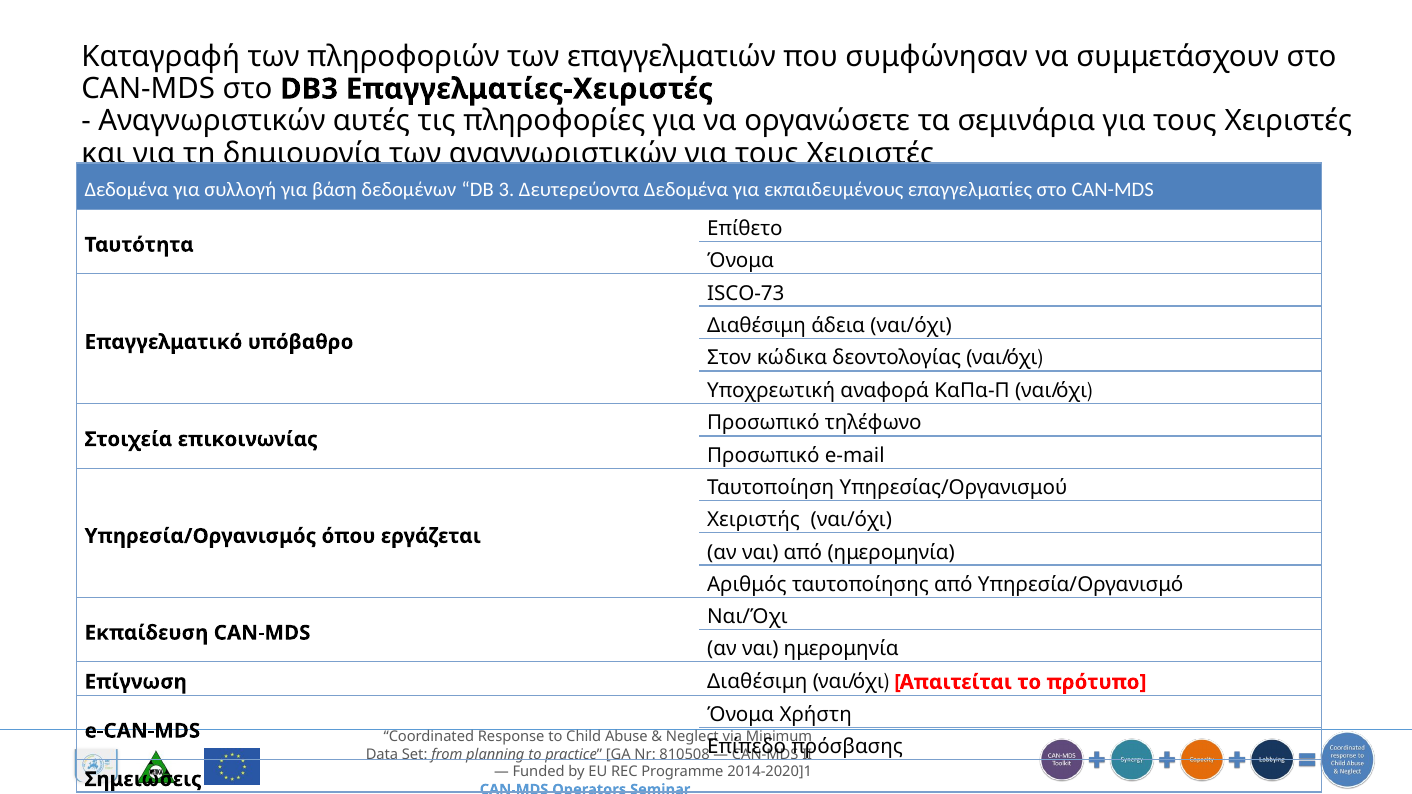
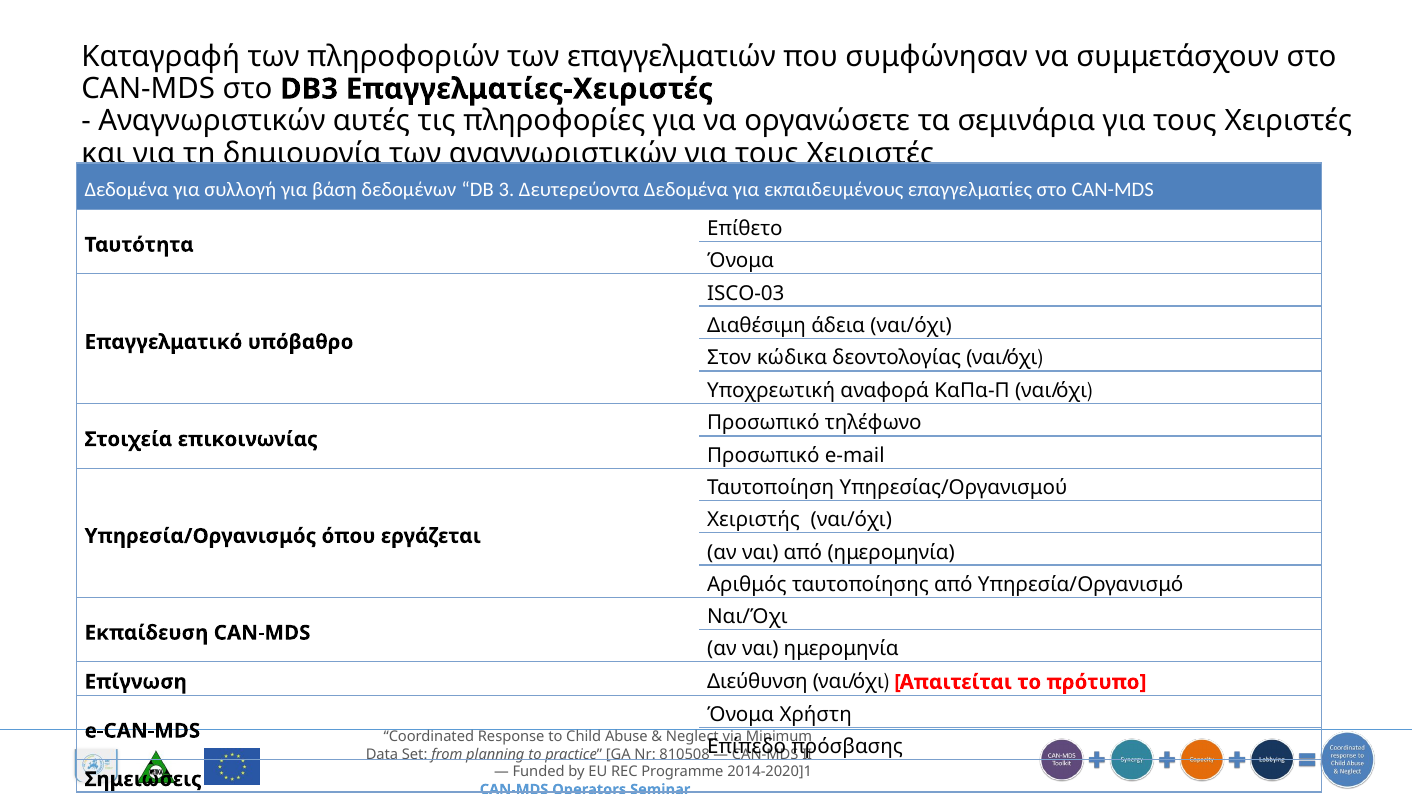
ISCO-73: ISCO-73 -> ISCO-03
Επίγνωση Διαθέσιμη: Διαθέσιμη -> Διεύθυνση
